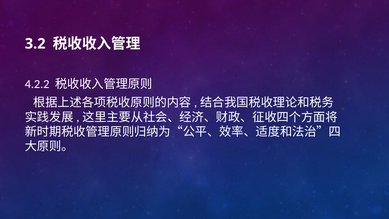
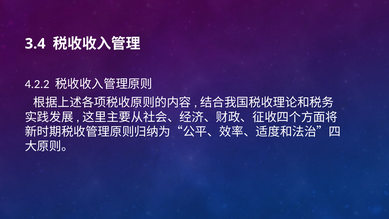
3.2: 3.2 -> 3.4
